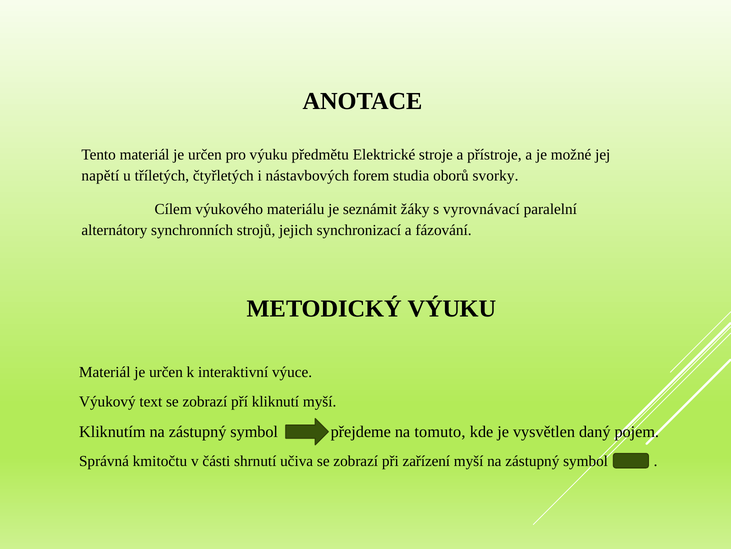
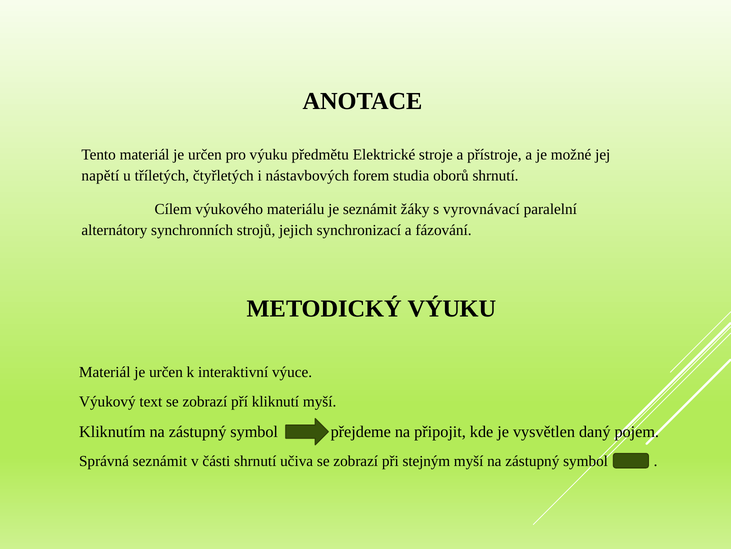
oborů svorky: svorky -> shrnutí
tomuto: tomuto -> připojit
Správná kmitočtu: kmitočtu -> seznámit
zařízení: zařízení -> stejným
